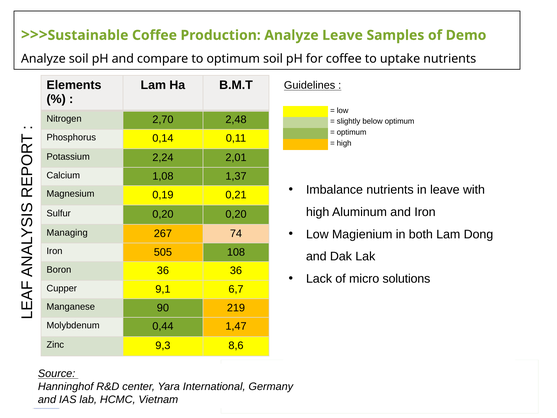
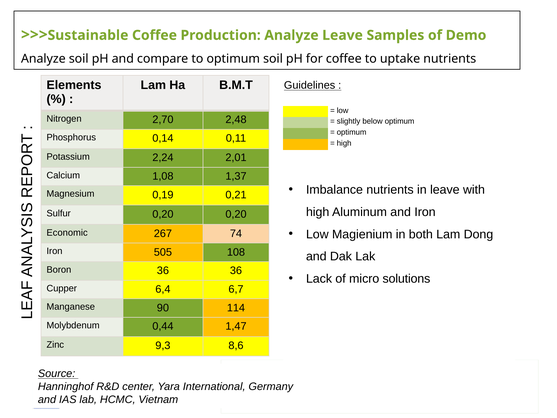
Managing: Managing -> Economic
9,1: 9,1 -> 6,4
219: 219 -> 114
